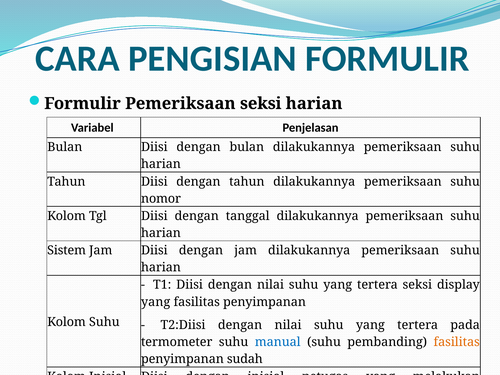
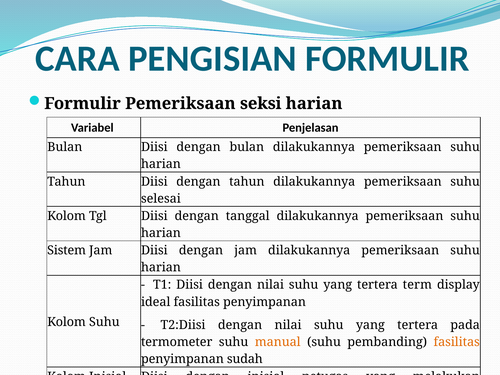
nomor: nomor -> selesai
tertera seksi: seksi -> term
yang at (156, 302): yang -> ideal
manual colour: blue -> orange
